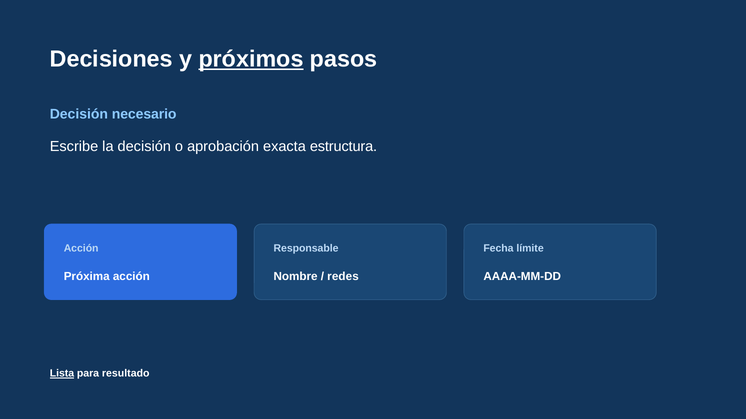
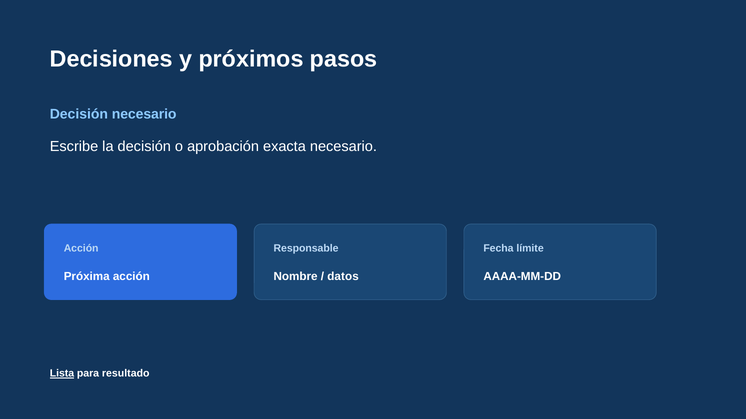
próximos underline: present -> none
exacta estructura: estructura -> necesario
redes: redes -> datos
